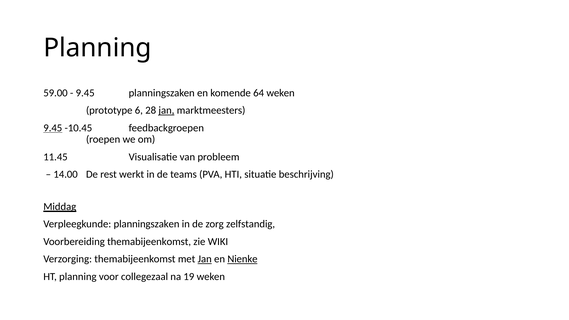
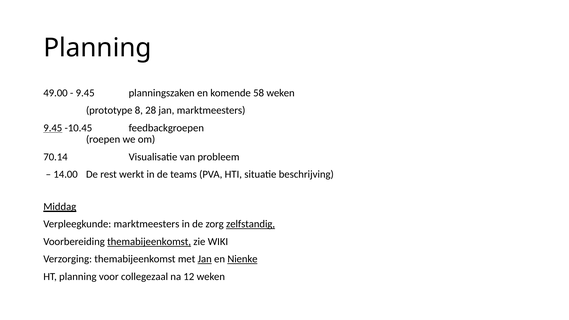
59.00: 59.00 -> 49.00
64: 64 -> 58
6: 6 -> 8
jan at (166, 110) underline: present -> none
11.45: 11.45 -> 70.14
Verpleegkunde planningszaken: planningszaken -> marktmeesters
zelfstandig underline: none -> present
themabijeenkomst at (149, 242) underline: none -> present
19: 19 -> 12
